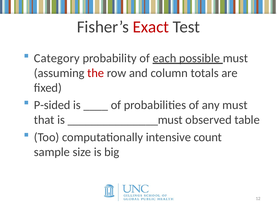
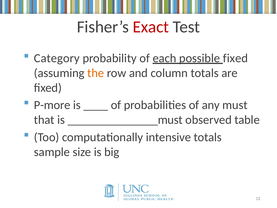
must at (235, 58): must -> fixed
the colour: red -> orange
P-sided: P-sided -> P-more
intensive count: count -> totals
